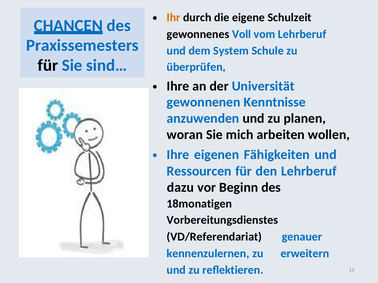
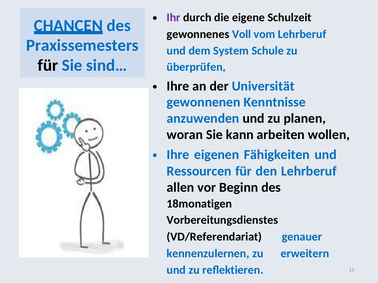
Ihr colour: orange -> purple
mich: mich -> kann
dazu: dazu -> allen
